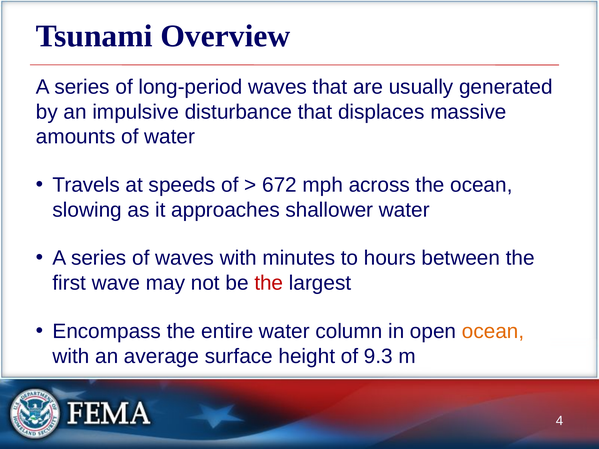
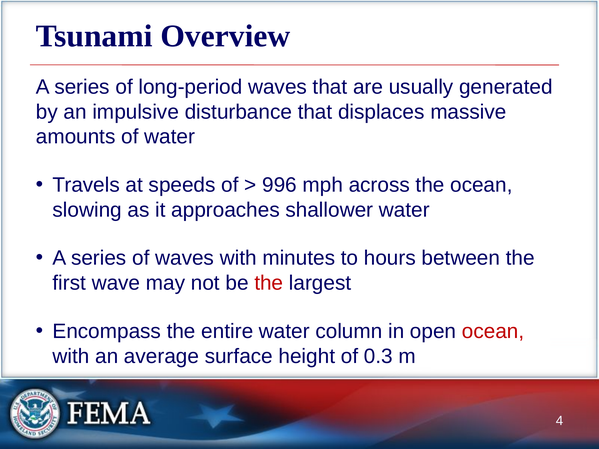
672: 672 -> 996
ocean at (493, 331) colour: orange -> red
9.3: 9.3 -> 0.3
